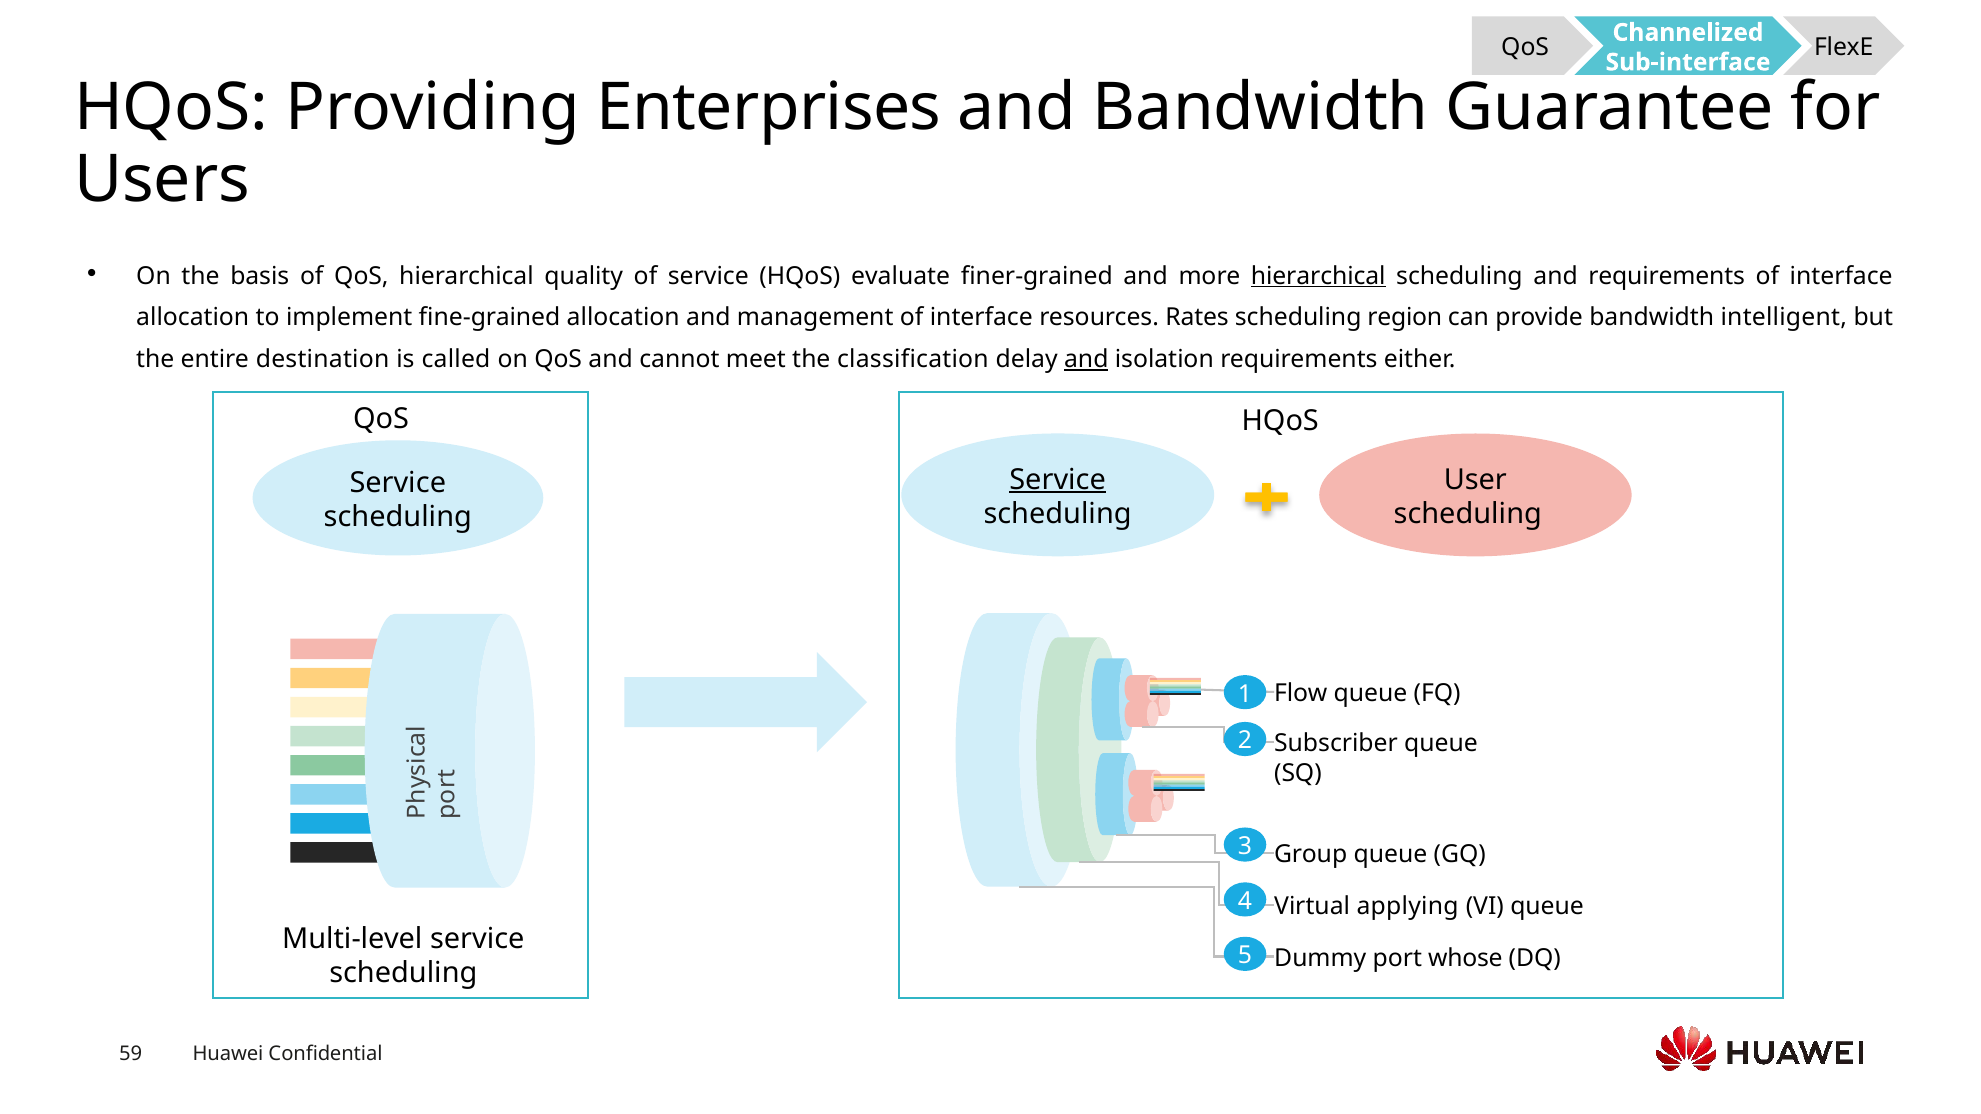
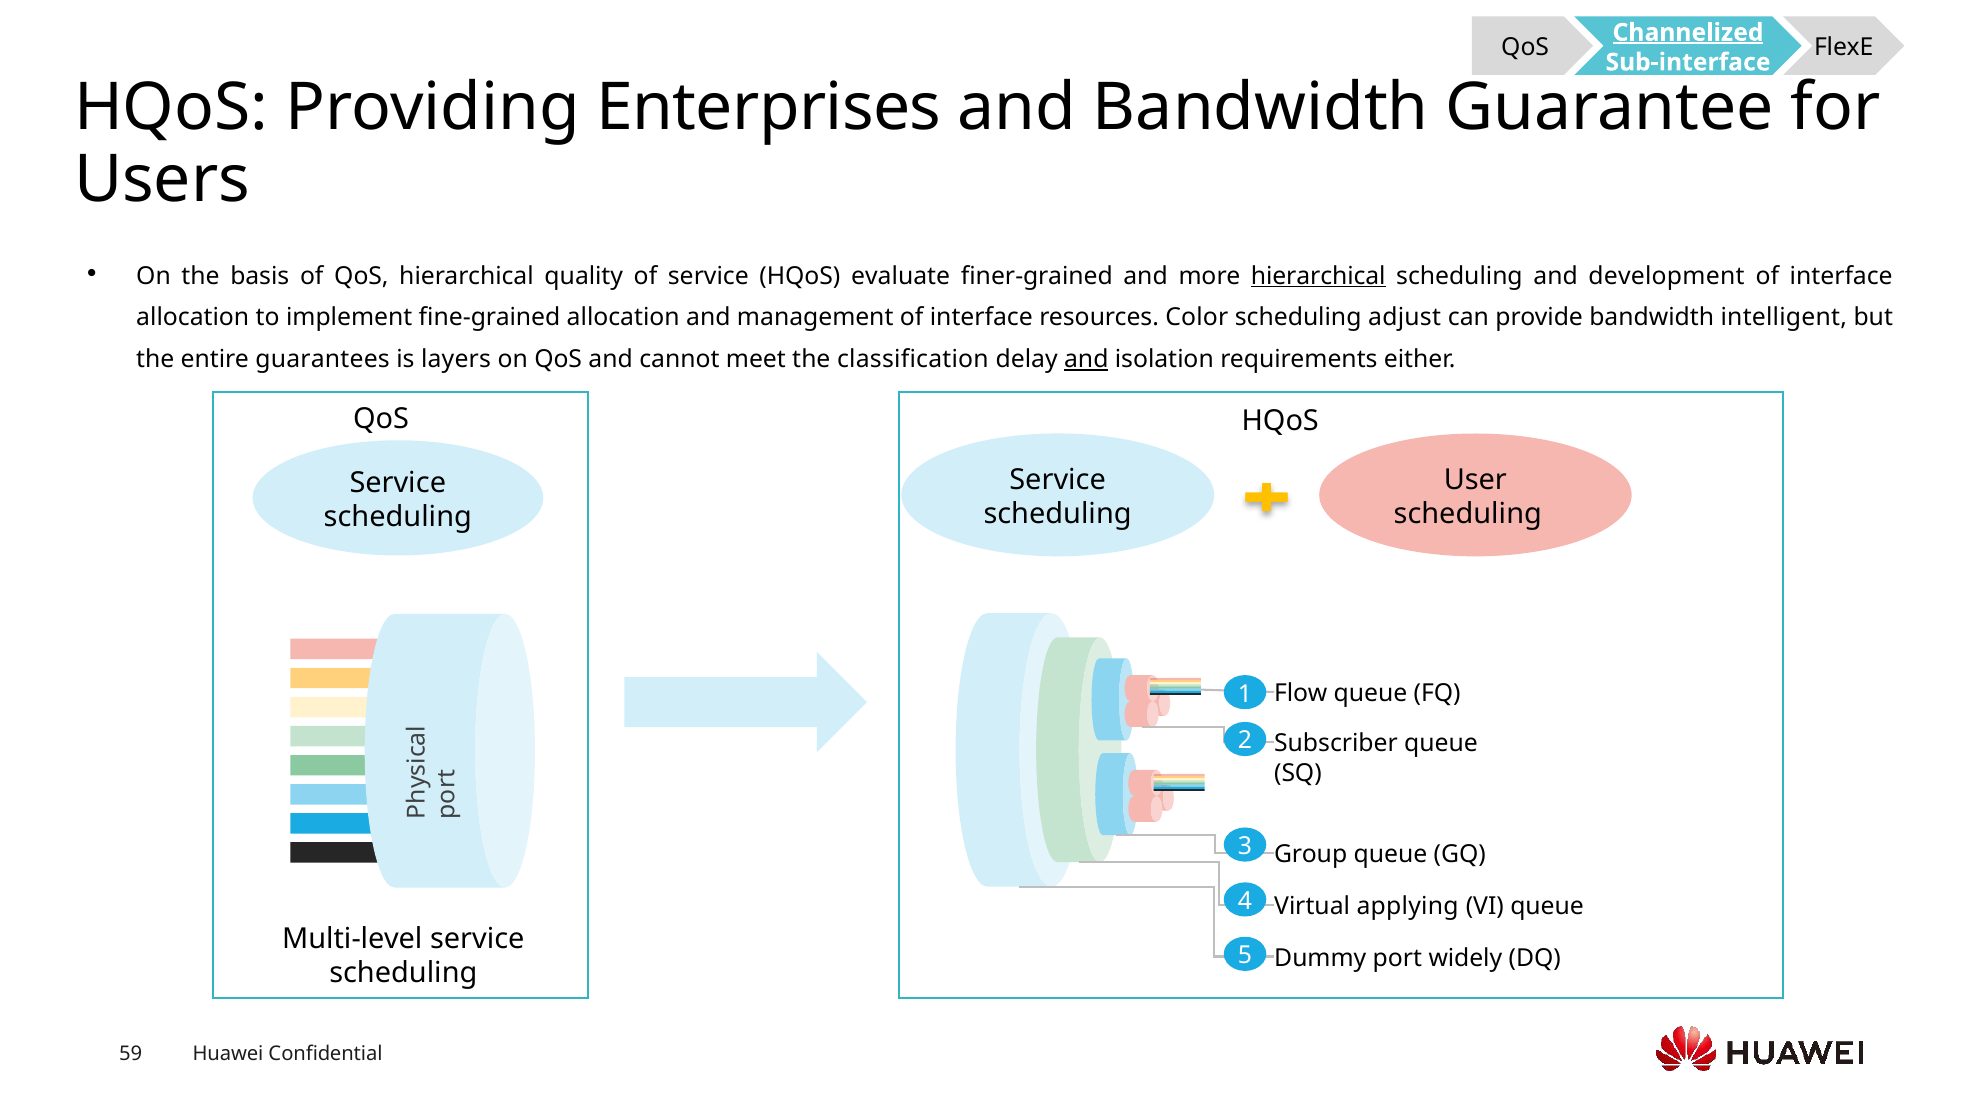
Channelized underline: none -> present
and requirements: requirements -> development
Rates: Rates -> Color
region: region -> adjust
destination: destination -> guarantees
called: called -> layers
Service at (1058, 480) underline: present -> none
whose: whose -> widely
